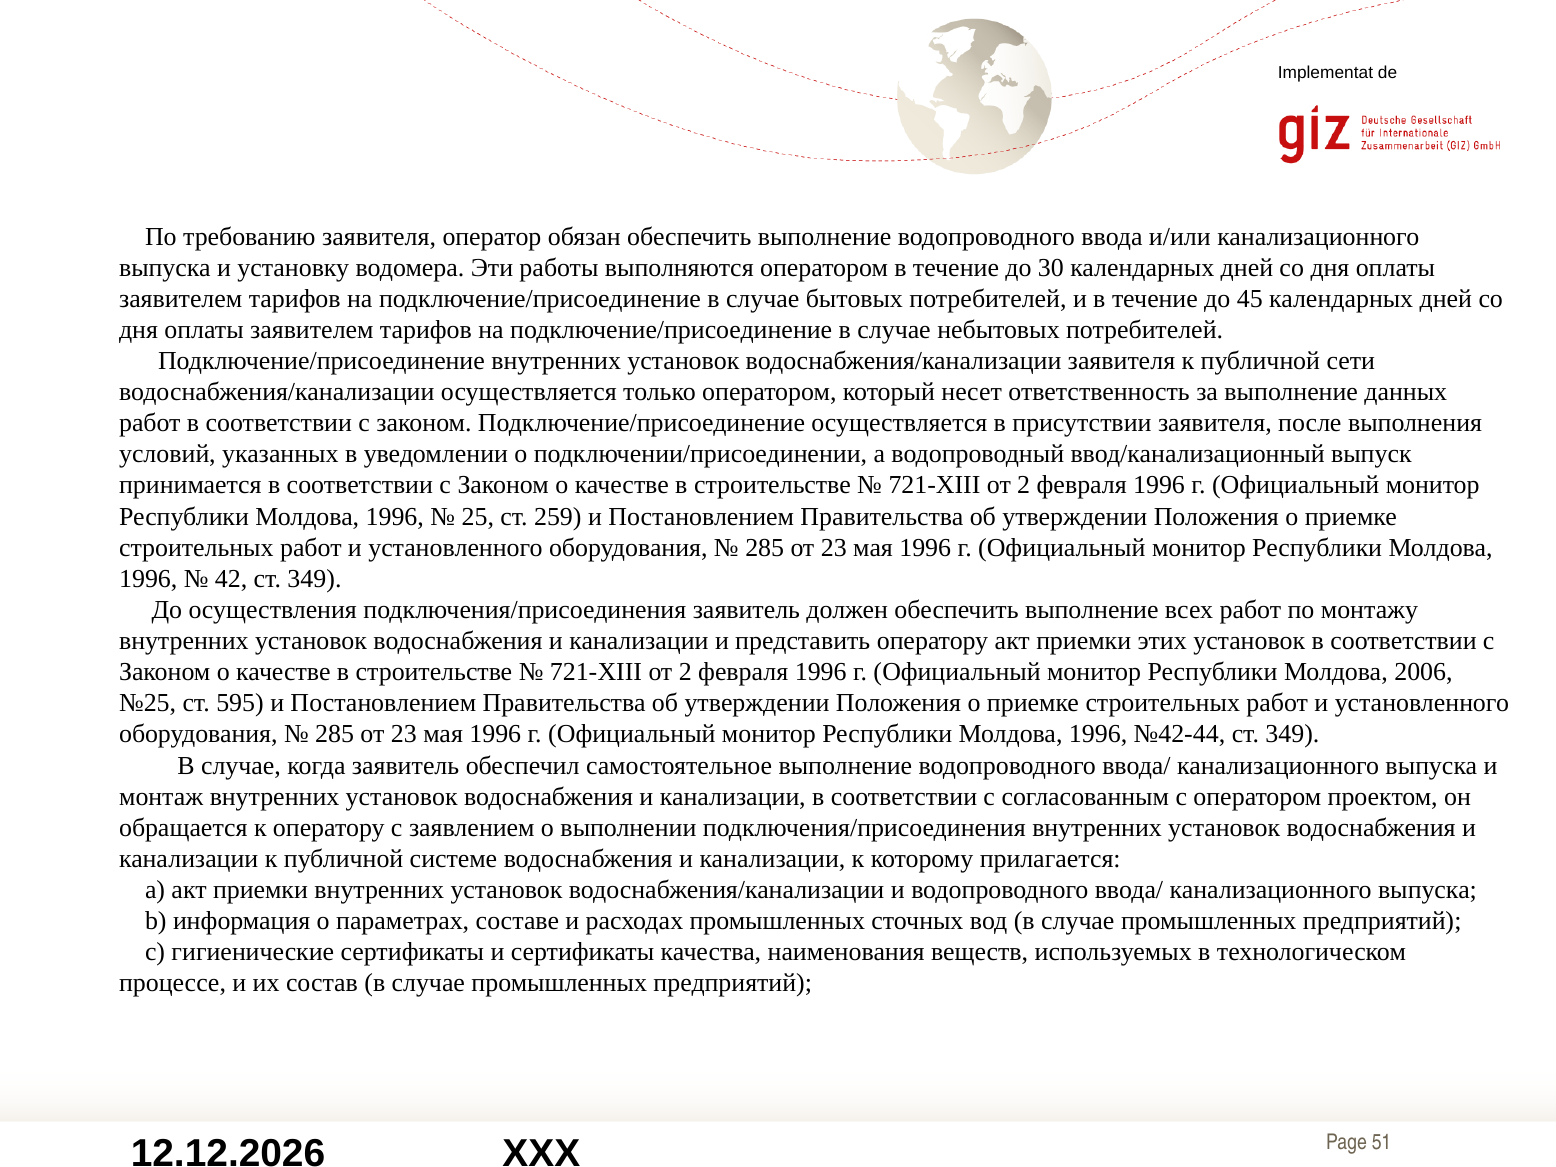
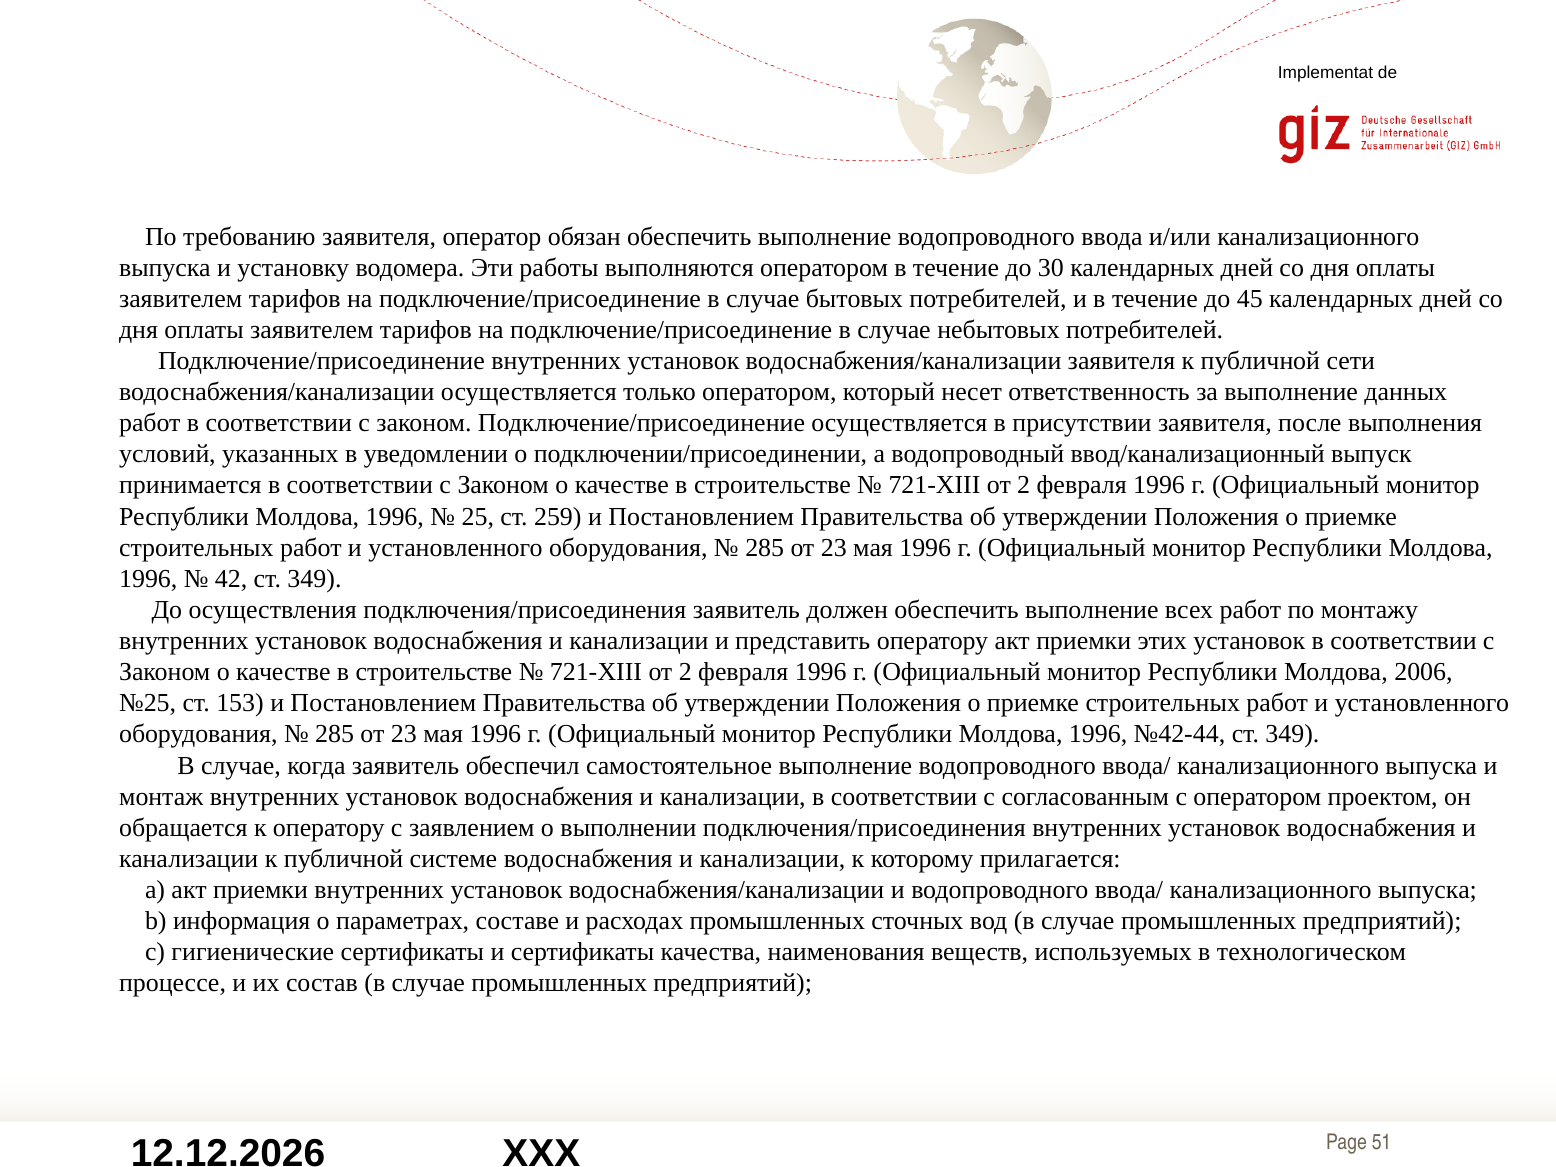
595: 595 -> 153
